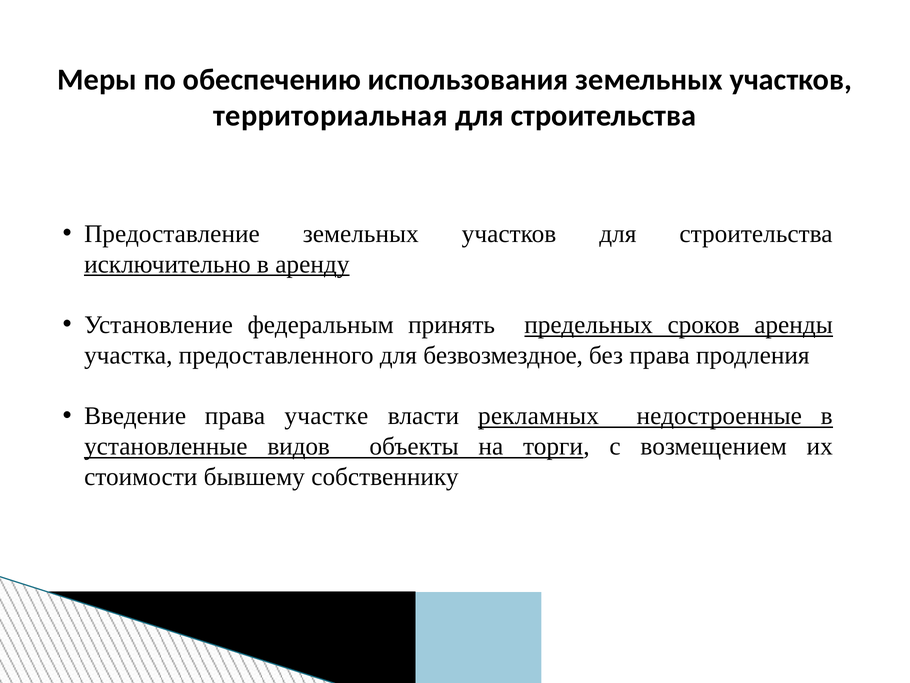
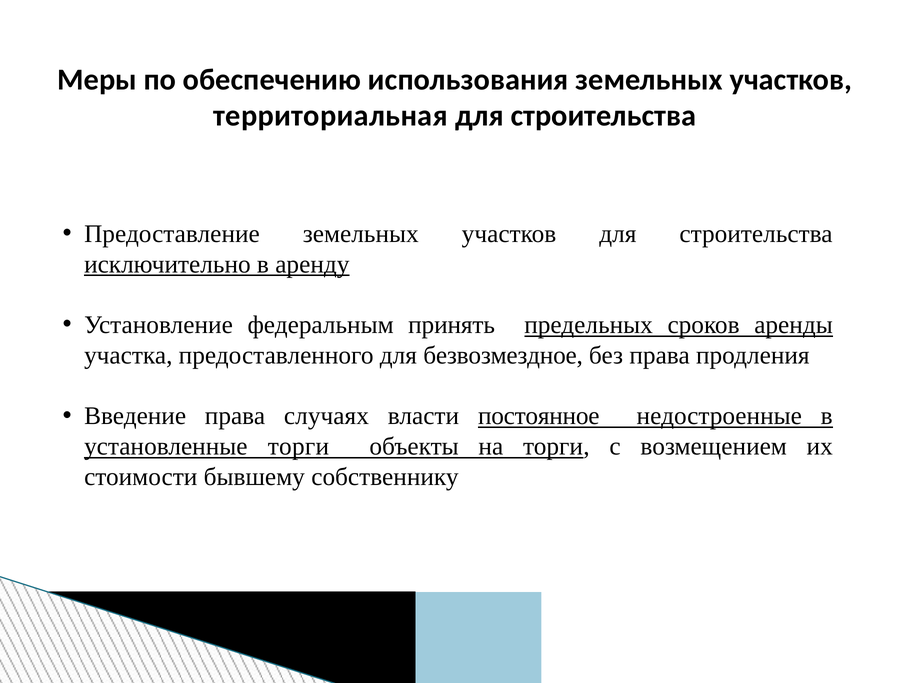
участке: участке -> случаях
рекламных: рекламных -> постоянное
установленные видов: видов -> торги
